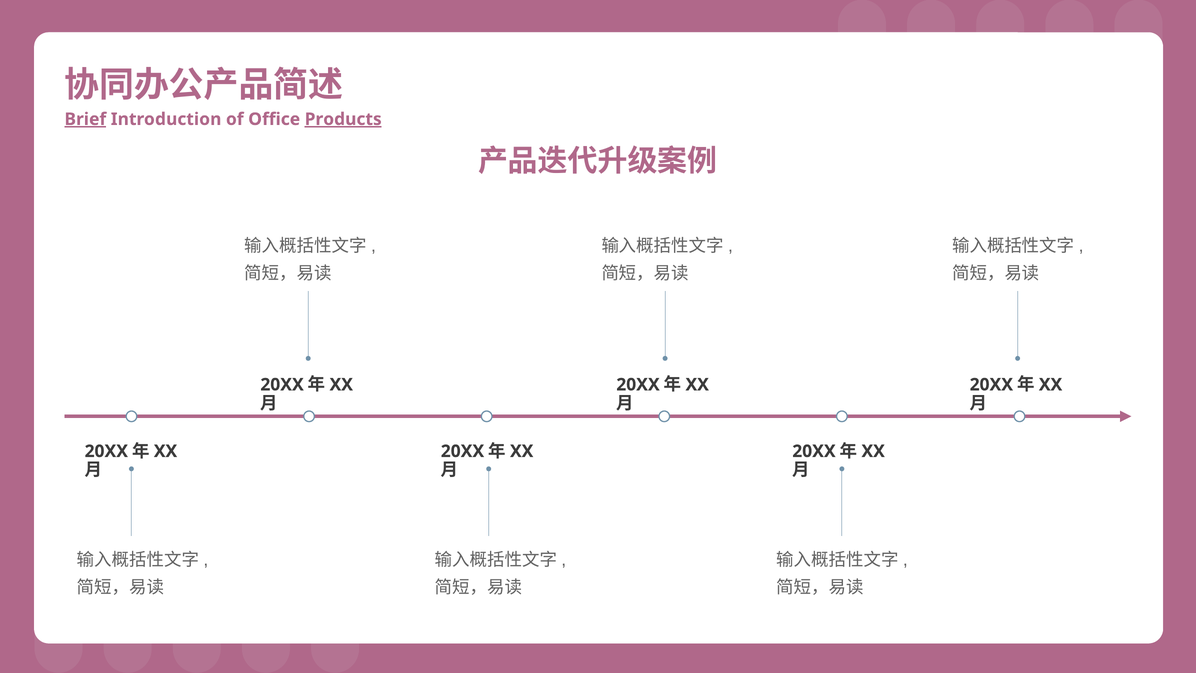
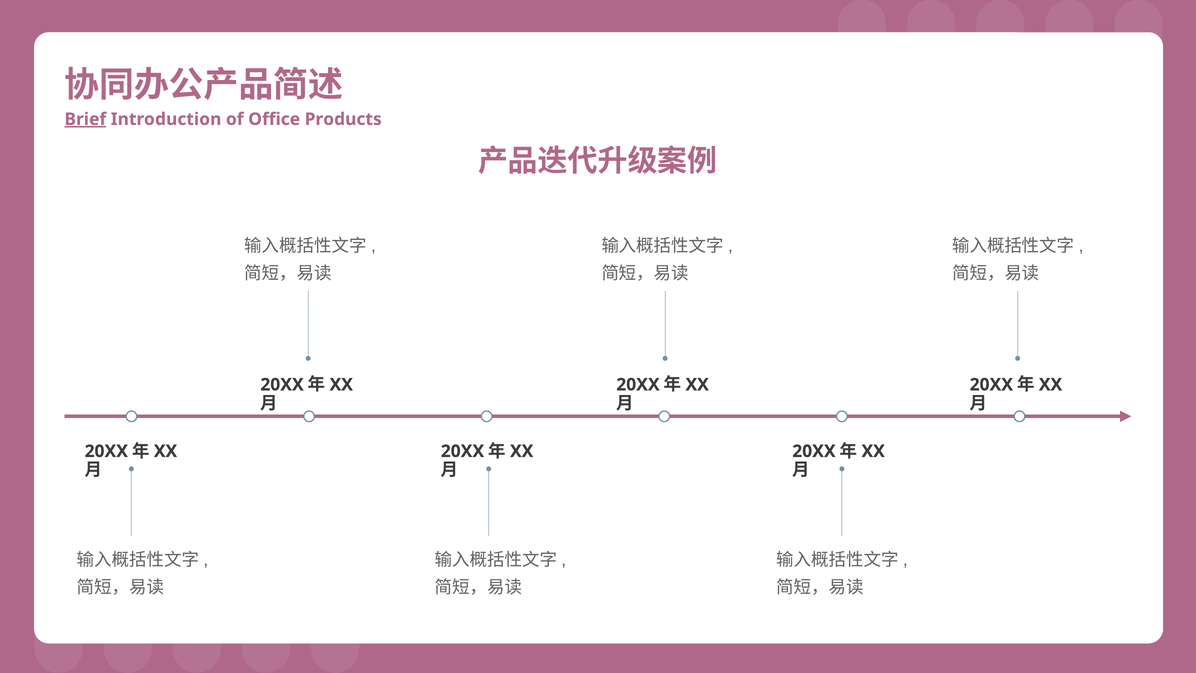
Products underline: present -> none
